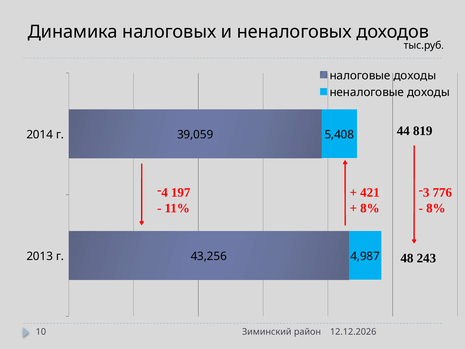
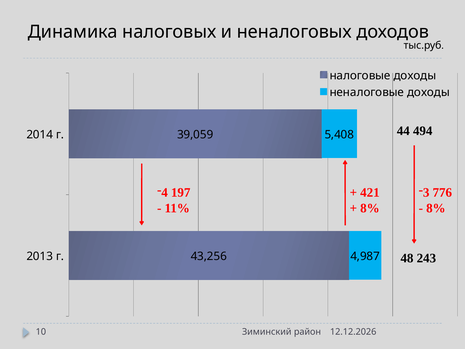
819: 819 -> 494
